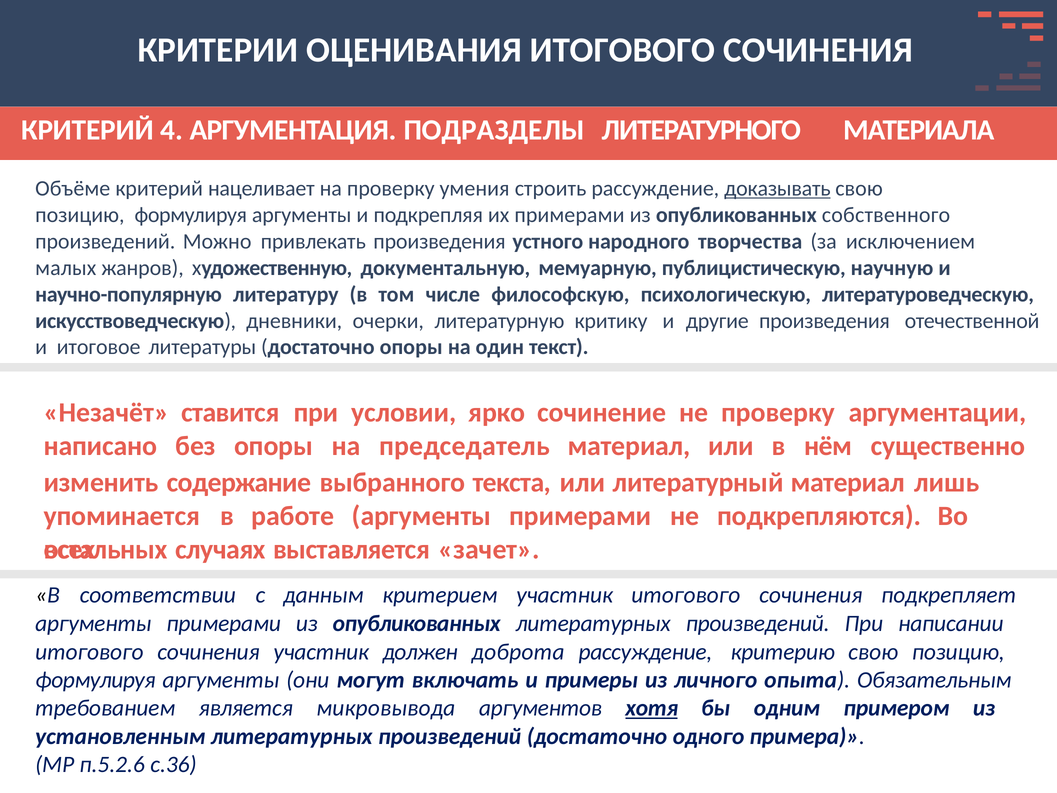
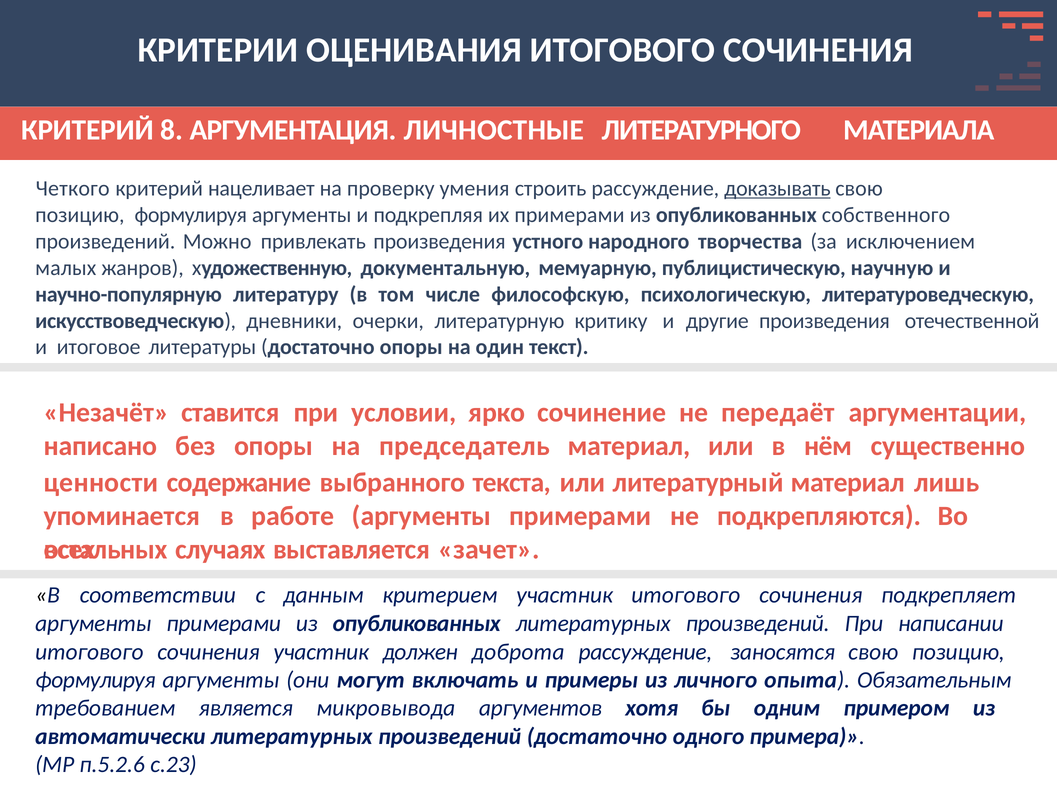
4: 4 -> 8
ПОДРАЗДЕЛЫ: ПОДРАЗДЕЛЫ -> ЛИЧНОСТНЫЕ
Объёме: Объёме -> Четкого
не проверку: проверку -> передаёт
изменить: изменить -> ценности
критерию: критерию -> заносятся
хотя underline: present -> none
установленным: установленным -> автоматически
с.36: с.36 -> с.23
